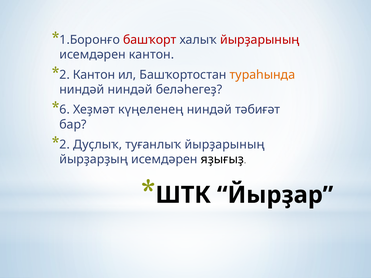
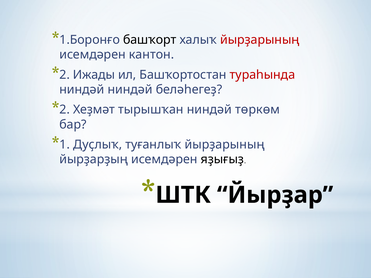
башҡорт colour: red -> black
2 Кантон: Кантон -> Ижады
тураһында colour: orange -> red
6 at (65, 110): 6 -> 2
күңеленең: күңеленең -> тырышҡан
тәбиғәт: тәбиғәт -> төркөм
2 at (65, 145): 2 -> 1
